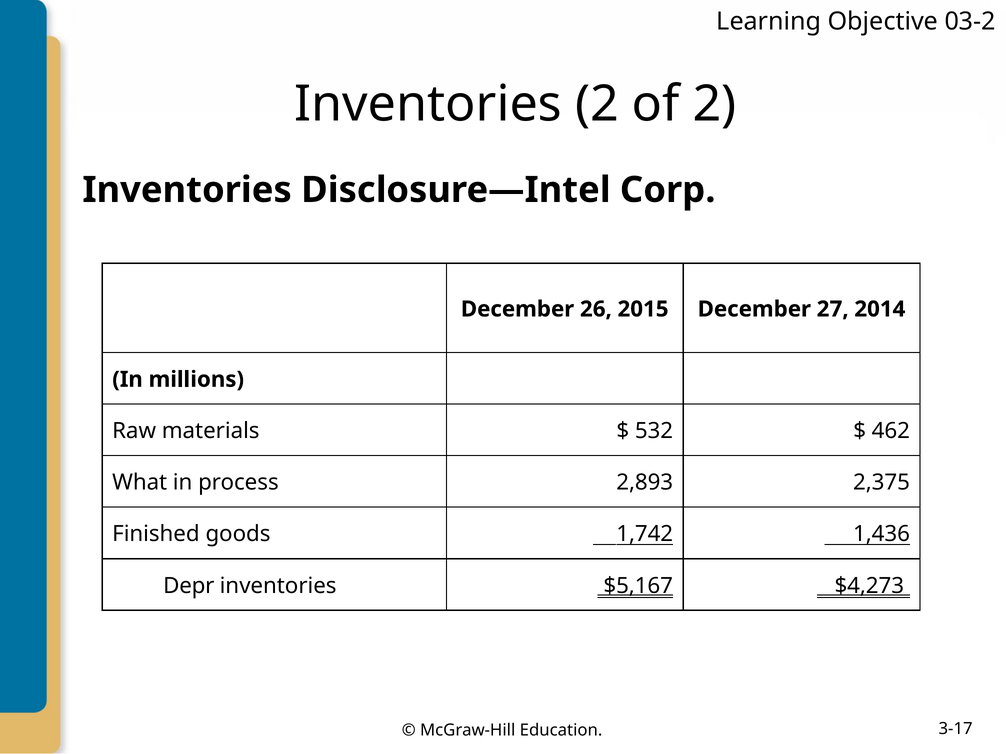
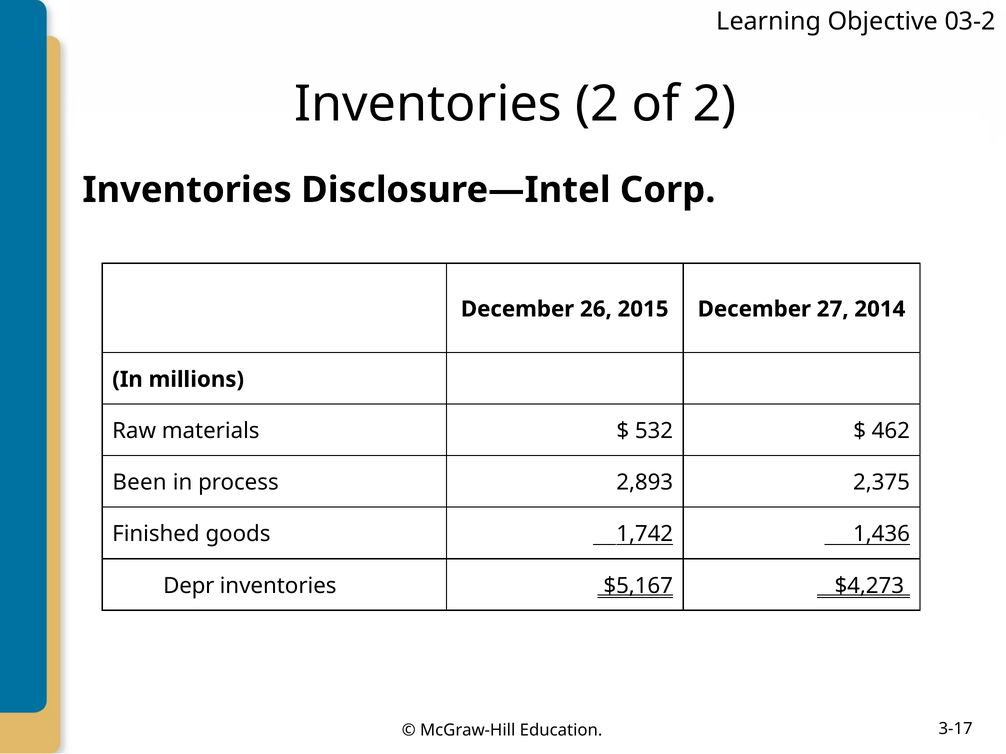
What: What -> Been
